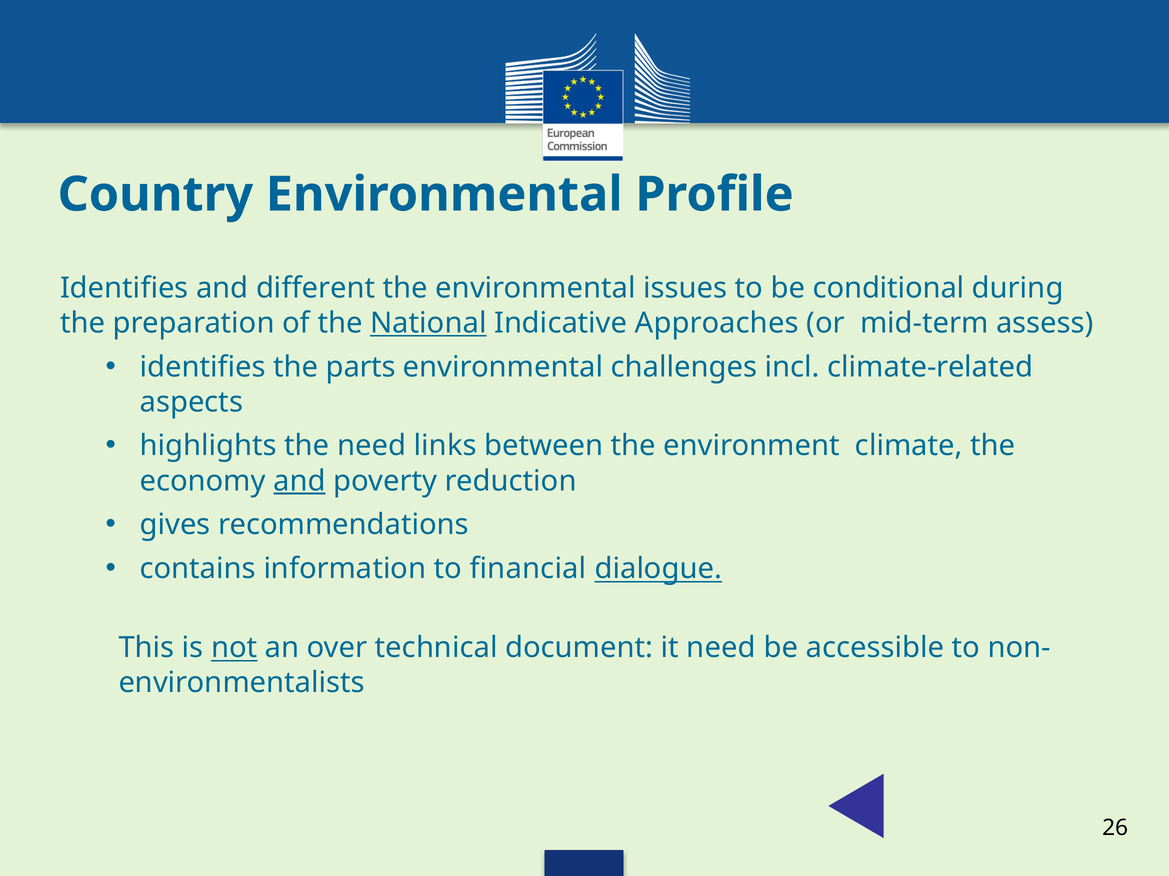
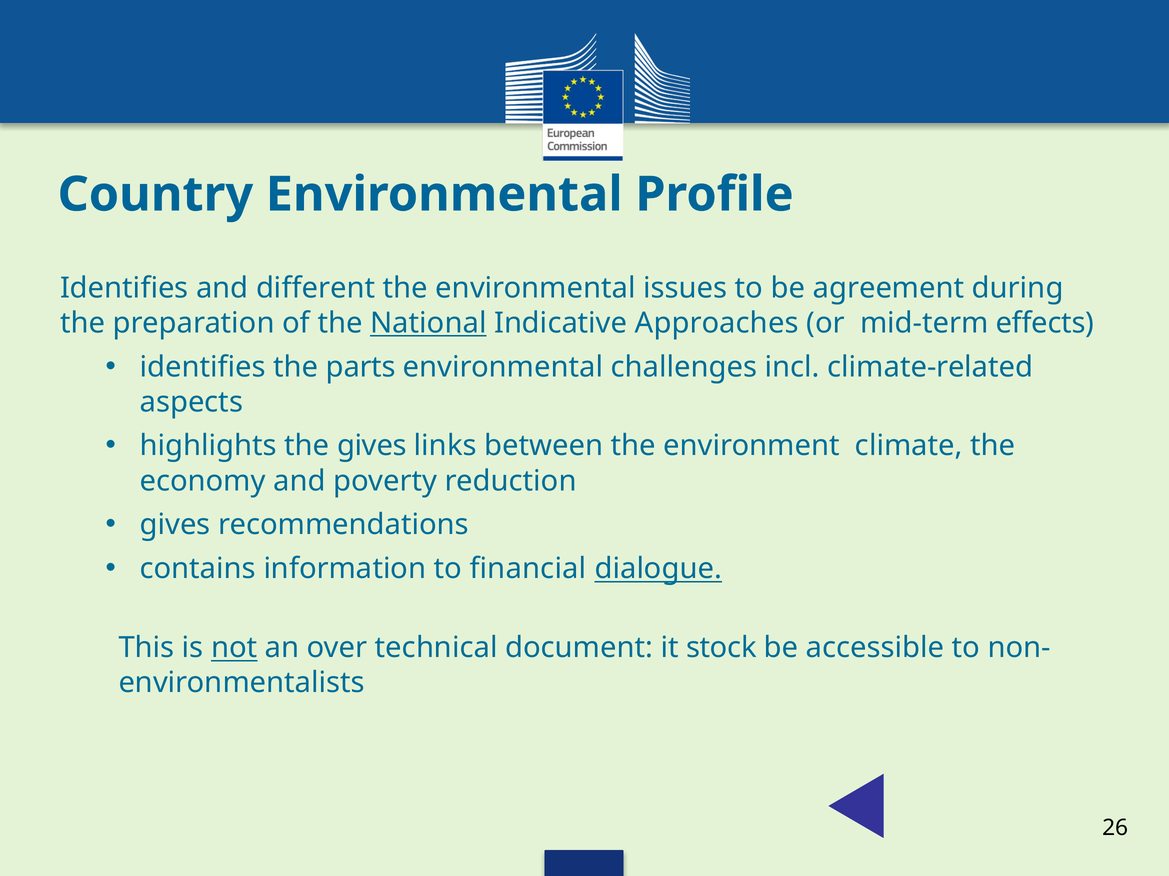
conditional: conditional -> agreement
assess: assess -> effects
the need: need -> gives
and at (300, 481) underline: present -> none
it need: need -> stock
